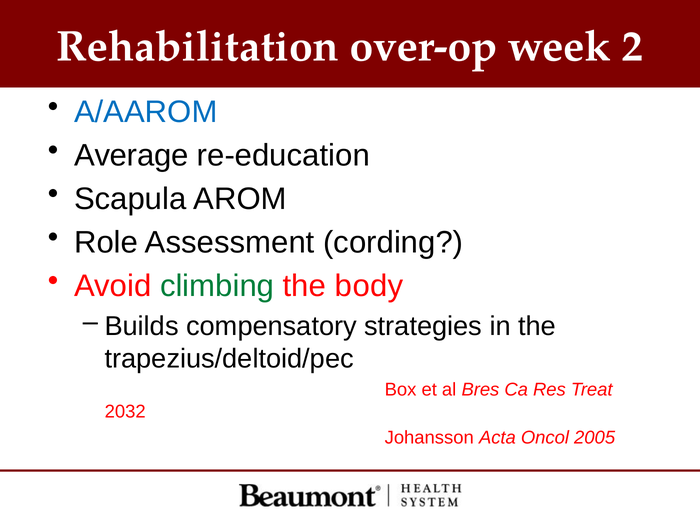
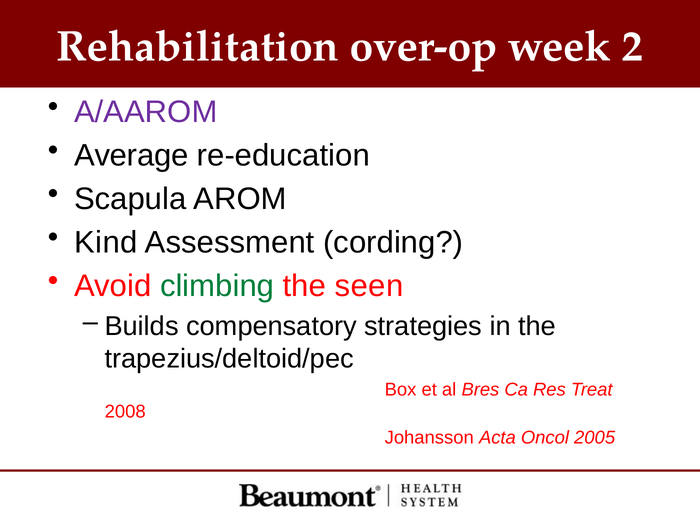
A/AAROM colour: blue -> purple
Role: Role -> Kind
body: body -> seen
2032: 2032 -> 2008
